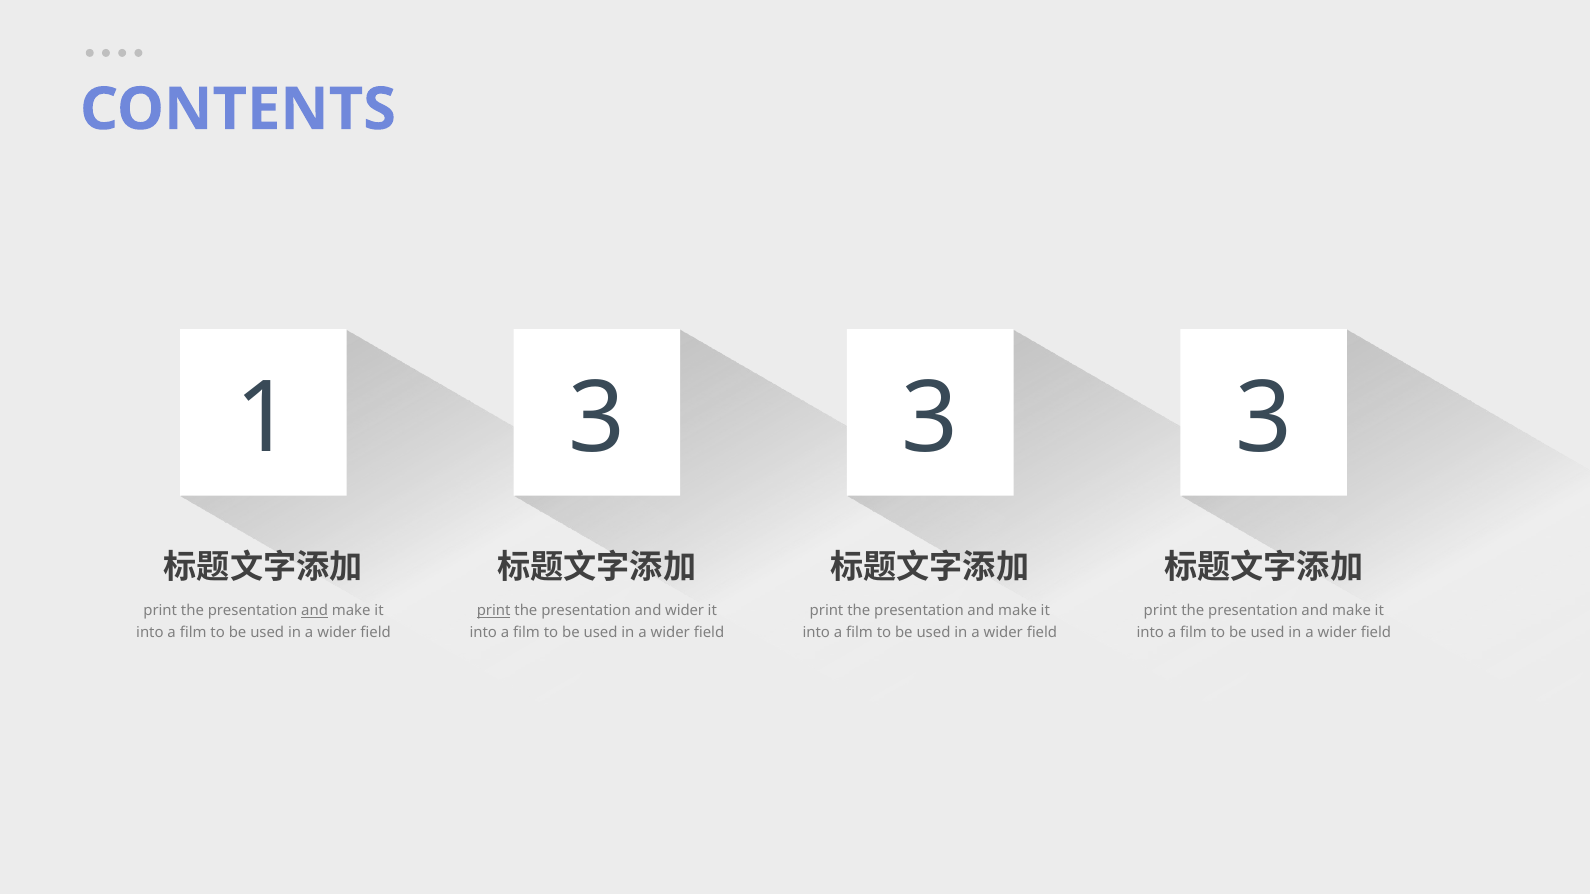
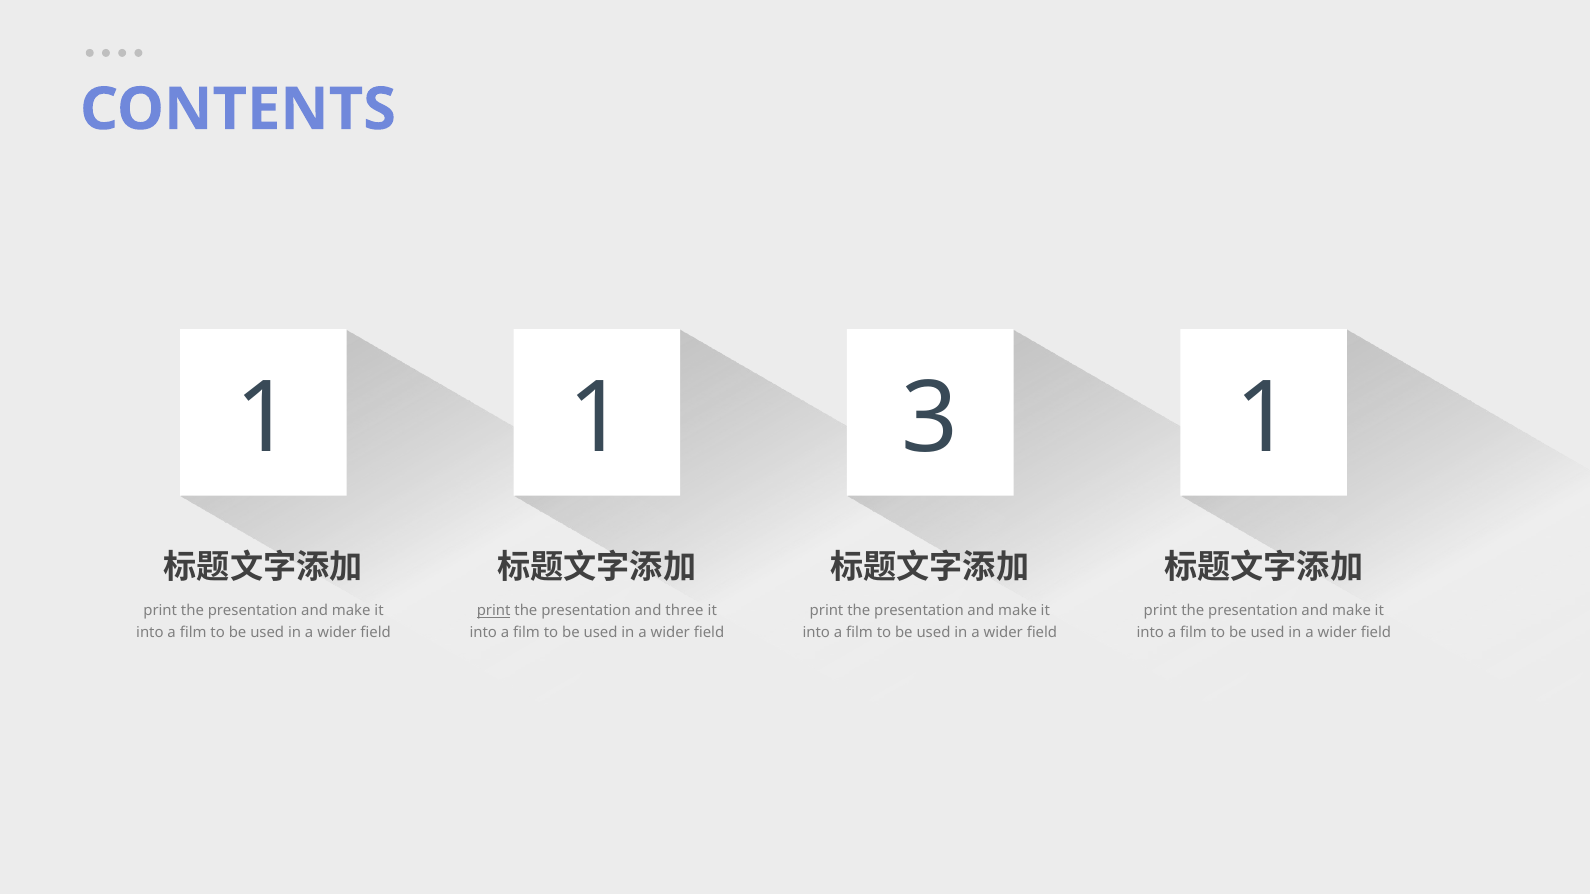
1 3: 3 -> 1
3 at (1264, 419): 3 -> 1
and at (315, 611) underline: present -> none
and wider: wider -> three
